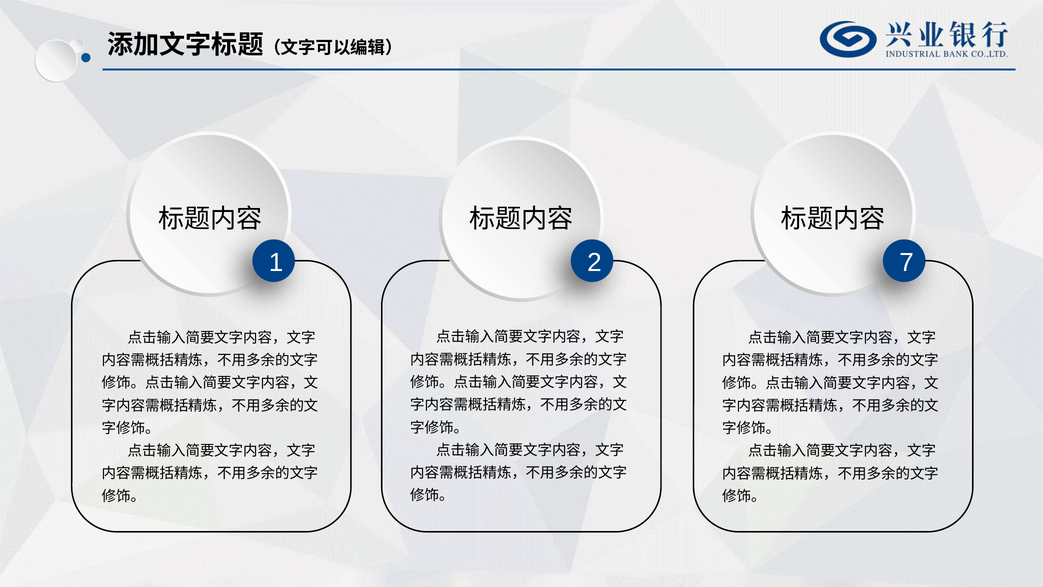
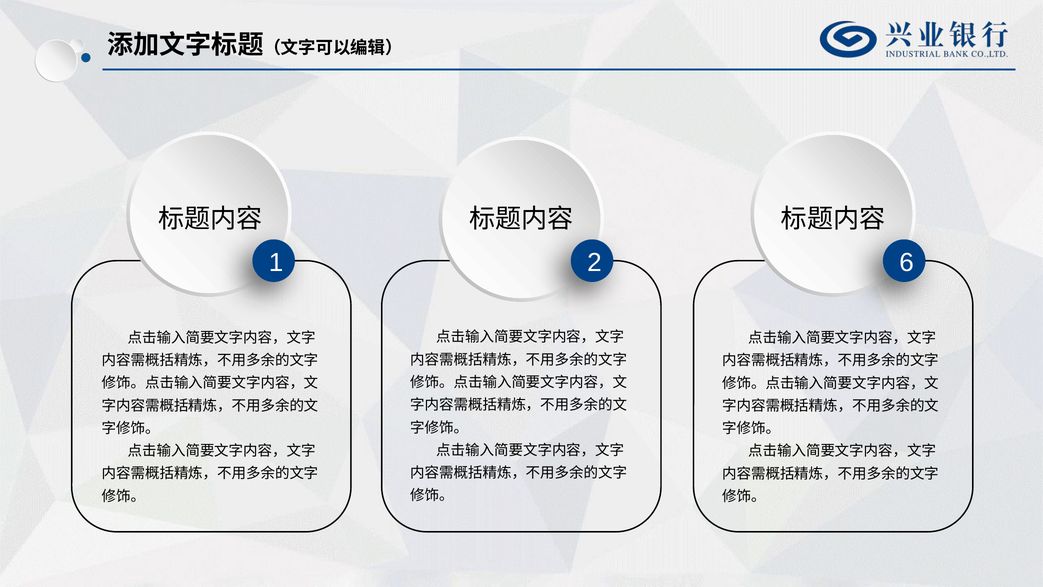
7: 7 -> 6
